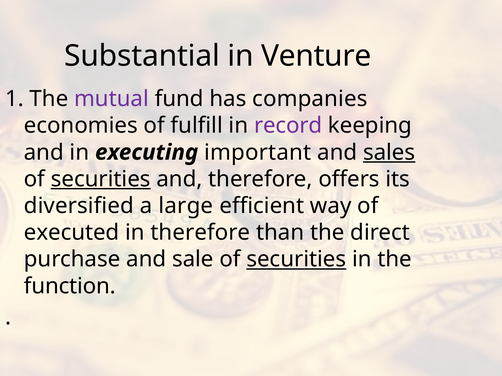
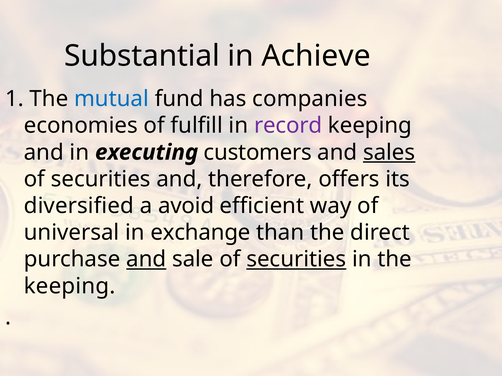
Venture: Venture -> Achieve
mutual colour: purple -> blue
important: important -> customers
securities at (101, 179) underline: present -> none
large: large -> avoid
executed: executed -> universal
in therefore: therefore -> exchange
and at (146, 260) underline: none -> present
function at (70, 286): function -> keeping
